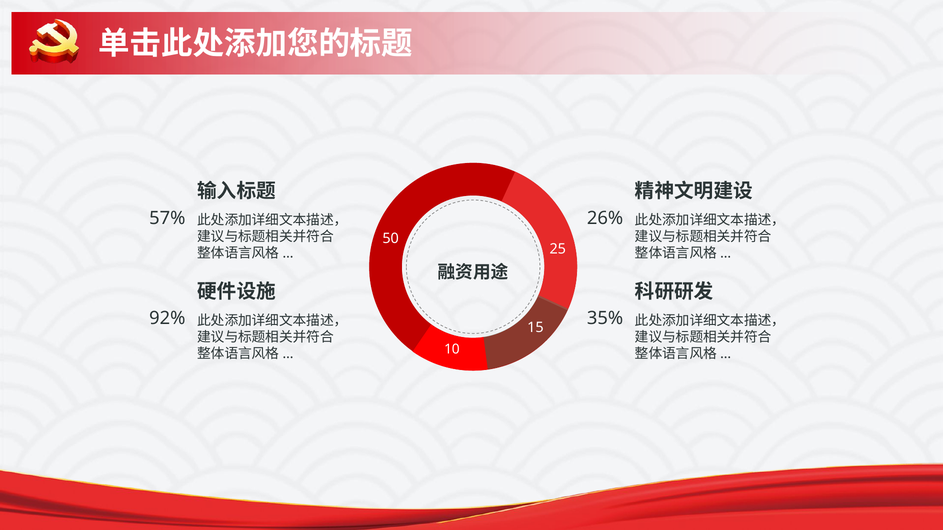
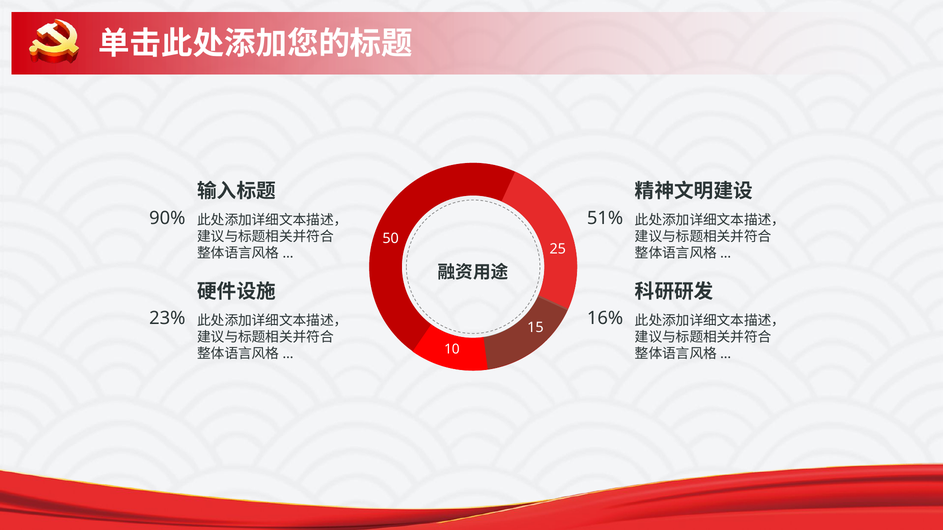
57%: 57% -> 90%
26%: 26% -> 51%
92%: 92% -> 23%
35%: 35% -> 16%
